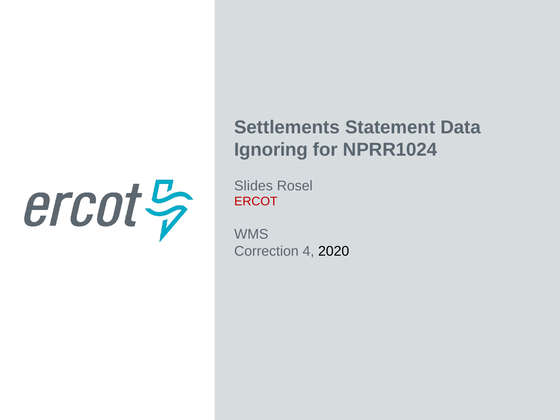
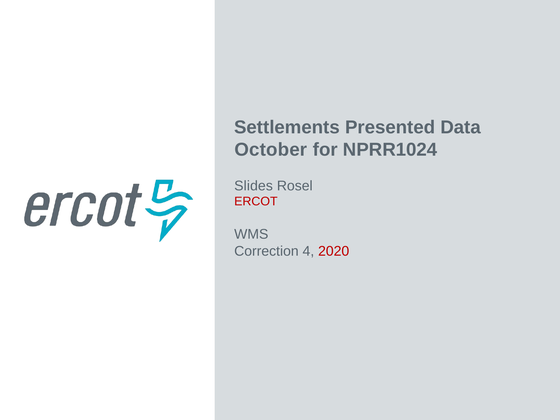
Statement: Statement -> Presented
Ignoring: Ignoring -> October
2020 colour: black -> red
